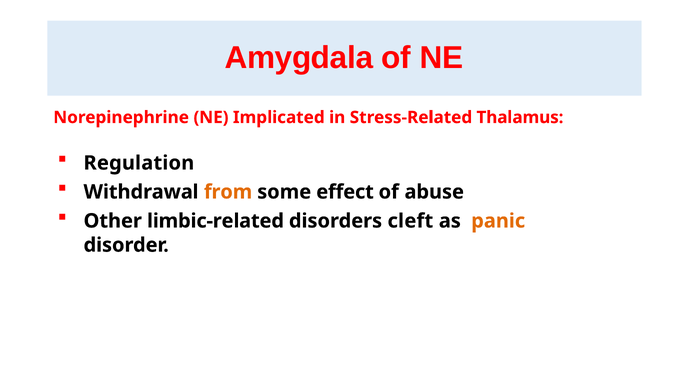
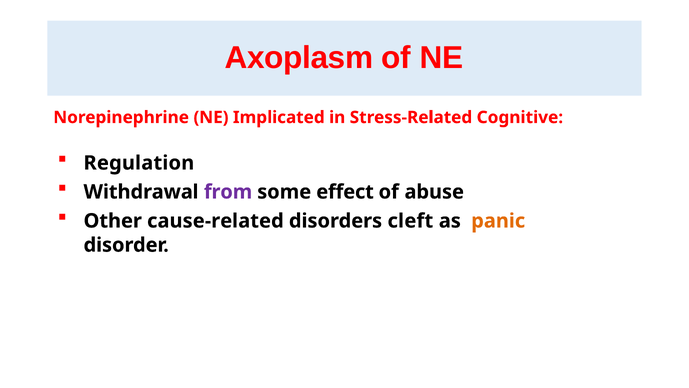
Amygdala: Amygdala -> Axoplasm
Thalamus: Thalamus -> Cognitive
from colour: orange -> purple
limbic-related: limbic-related -> cause-related
